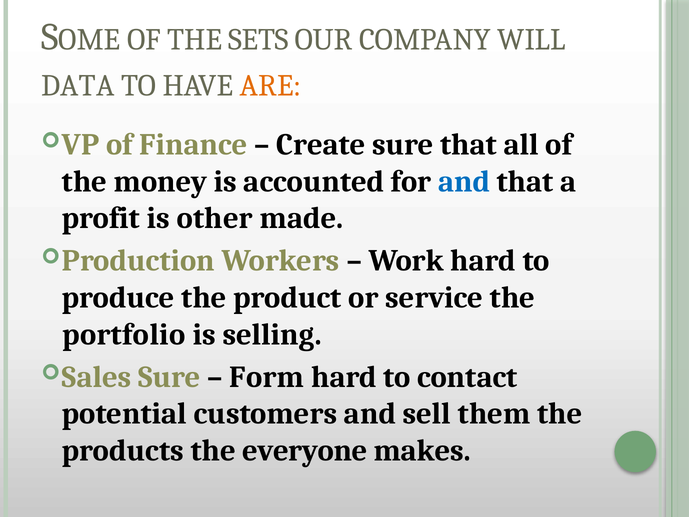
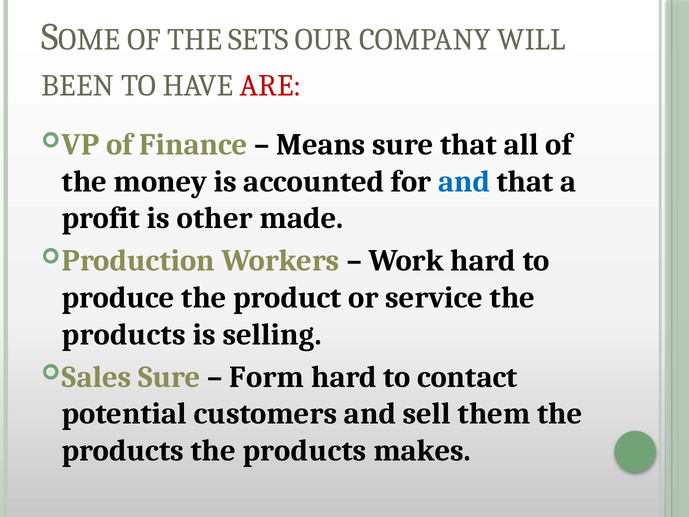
DATA: DATA -> BEEN
ARE colour: orange -> red
Create: Create -> Means
portfolio at (124, 334): portfolio -> products
products the everyone: everyone -> products
